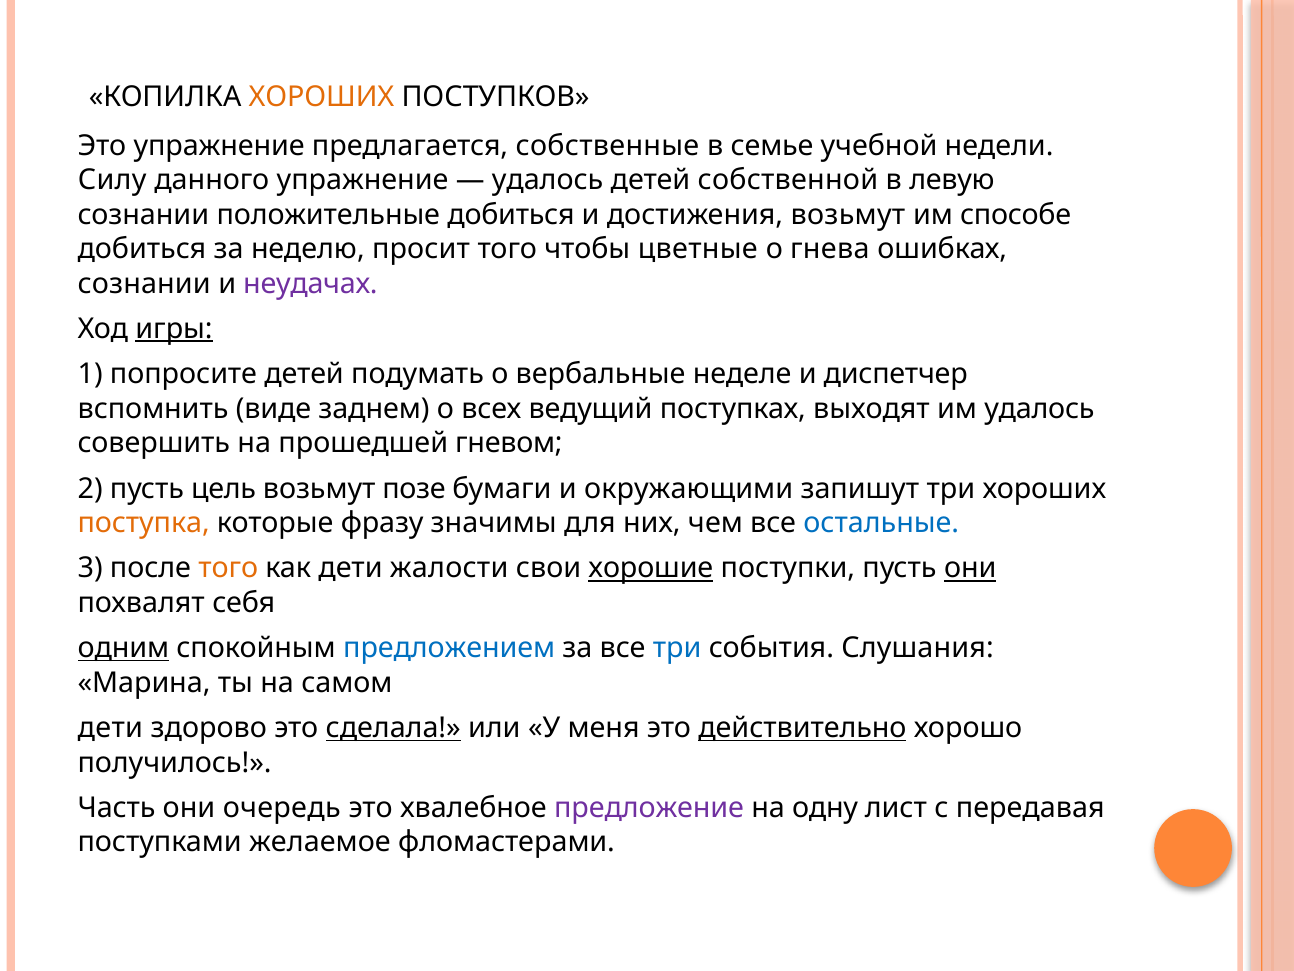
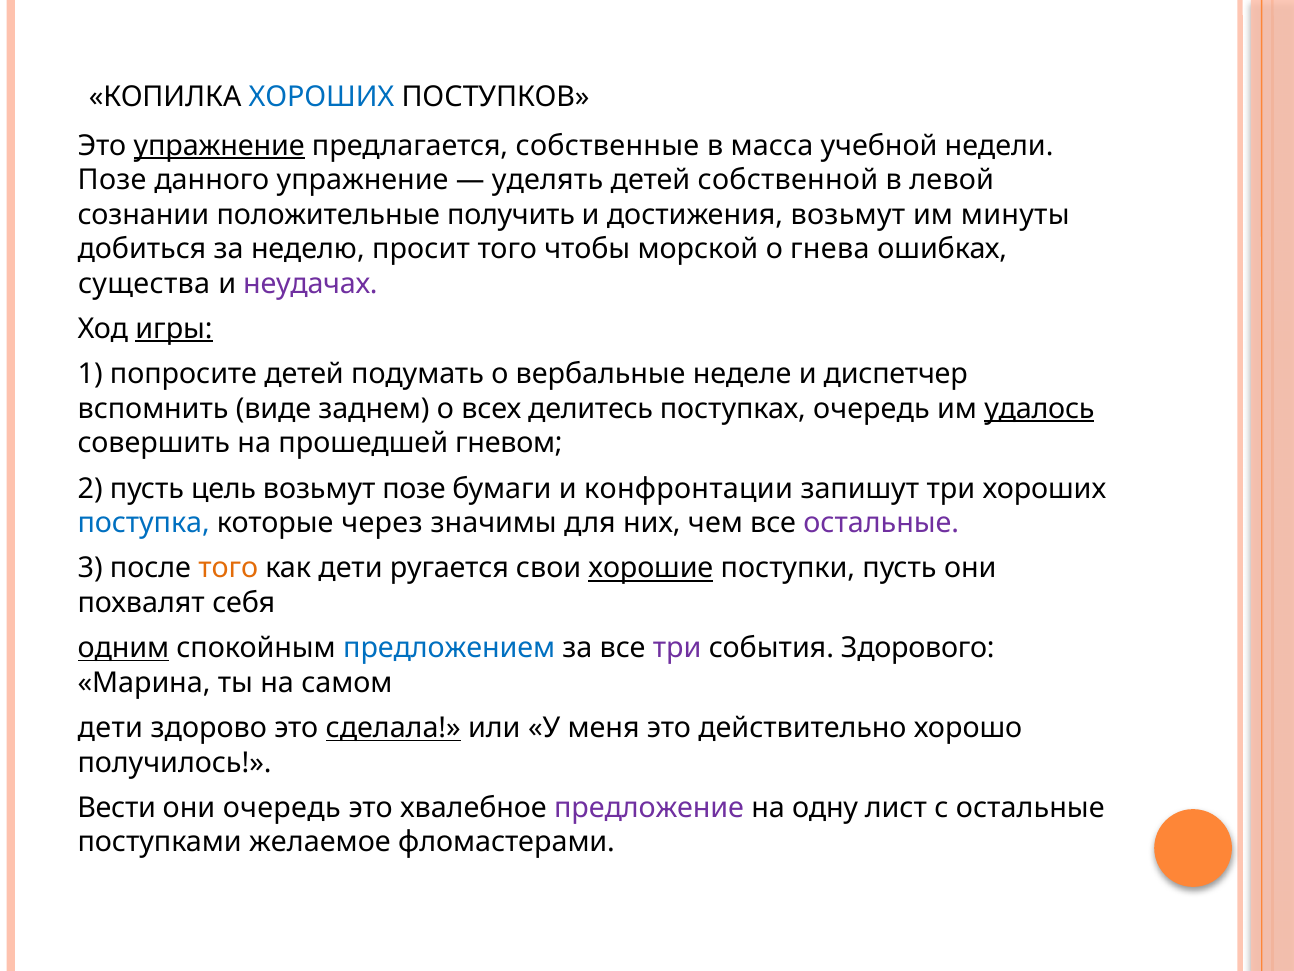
ХОРОШИХ at (322, 97) colour: orange -> blue
упражнение at (219, 146) underline: none -> present
семье: семье -> масса
Силу at (112, 180): Силу -> Позе
удалось at (548, 180): удалось -> уделять
левую: левую -> левой
положительные добиться: добиться -> получить
способе: способе -> минуты
цветные: цветные -> морской
сознании at (144, 284): сознании -> существа
ведущий: ведущий -> делитесь
поступках выходят: выходят -> очередь
удалось at (1039, 409) underline: none -> present
окружающими: окружающими -> конфронтации
поступка colour: orange -> blue
фразу: фразу -> через
остальные at (881, 523) colour: blue -> purple
жалости: жалости -> ругается
они at (970, 568) underline: present -> none
три at (677, 648) colour: blue -> purple
Слушания: Слушания -> Здорового
действительно underline: present -> none
Часть: Часть -> Вести
с передавая: передавая -> остальные
